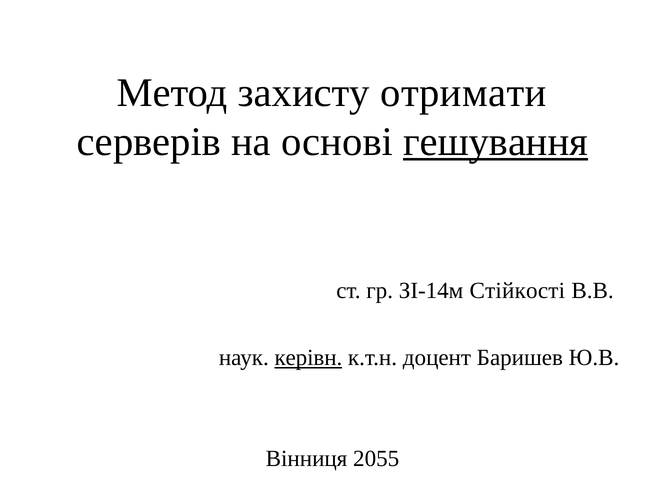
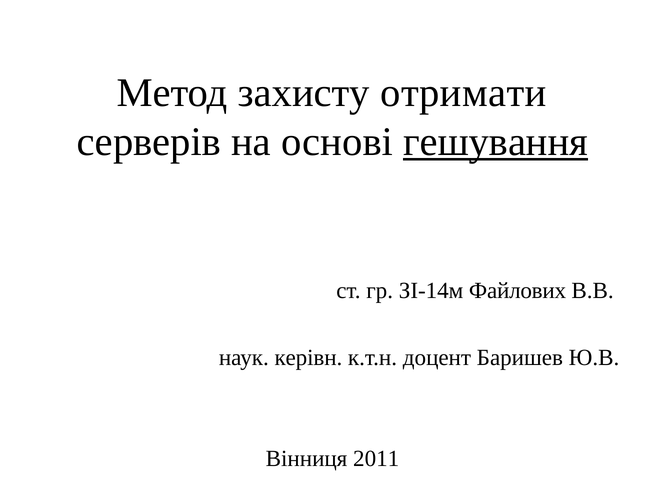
Стійкості: Стійкості -> Файлових
керівн underline: present -> none
2055: 2055 -> 2011
